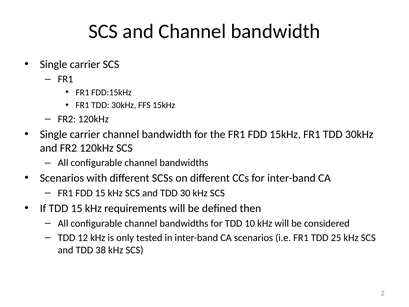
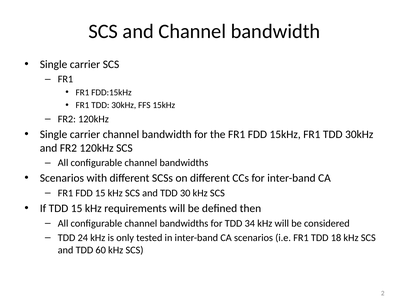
10: 10 -> 34
12: 12 -> 24
25: 25 -> 18
38: 38 -> 60
